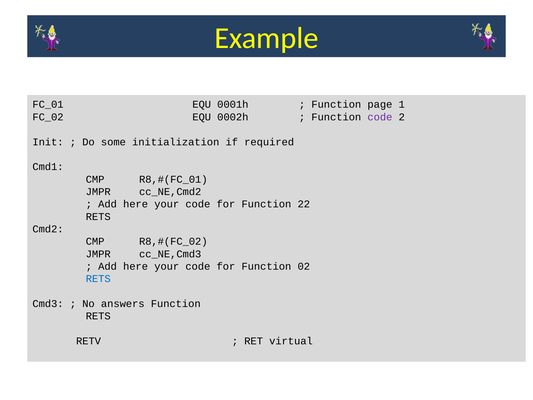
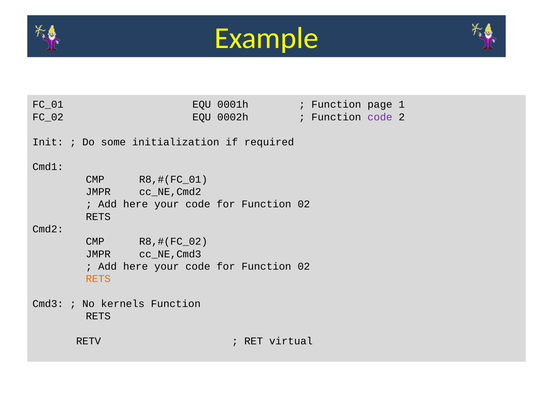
22 at (304, 204): 22 -> 02
RETS at (98, 279) colour: blue -> orange
answers: answers -> kernels
